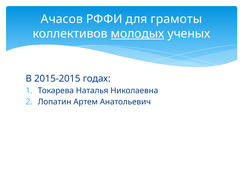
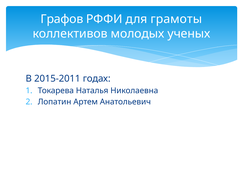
Ачасов: Ачасов -> Графов
молодых underline: present -> none
2015-2015: 2015-2015 -> 2015-2011
